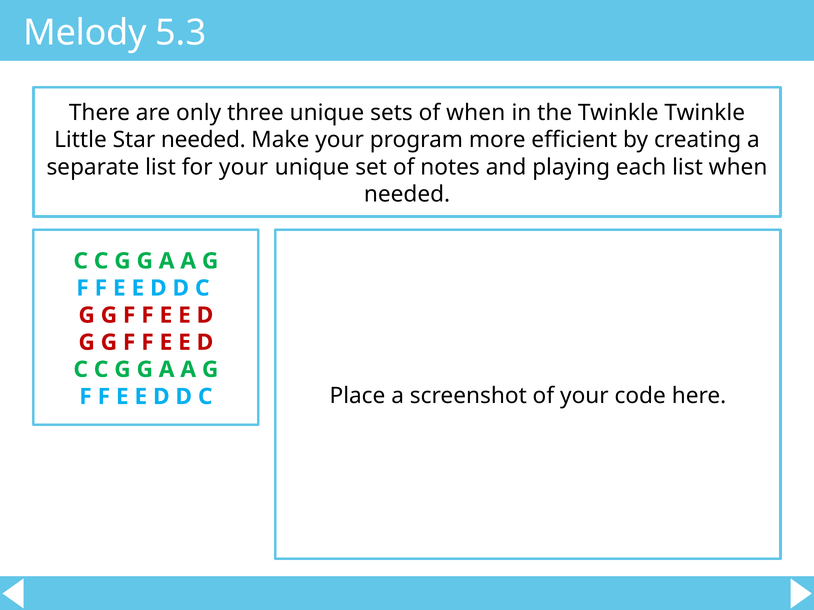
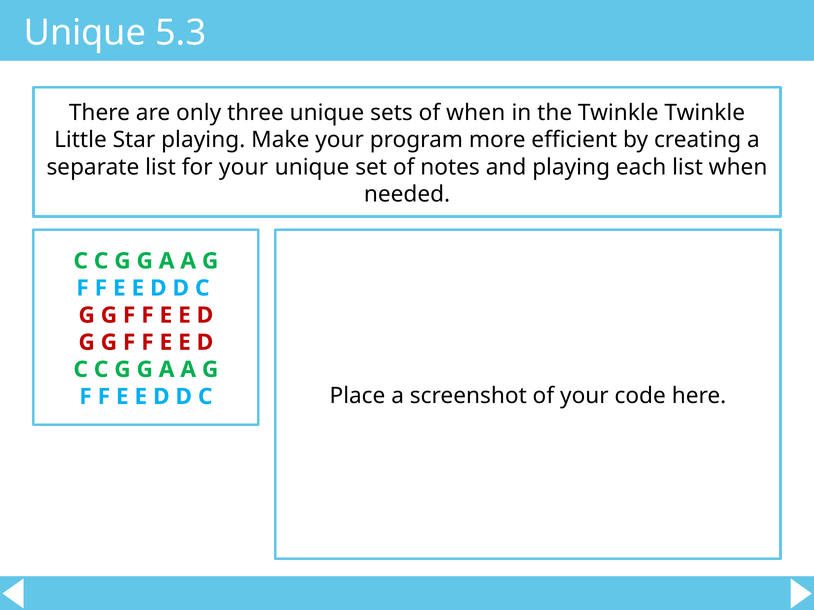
Melody at (85, 33): Melody -> Unique
Star needed: needed -> playing
